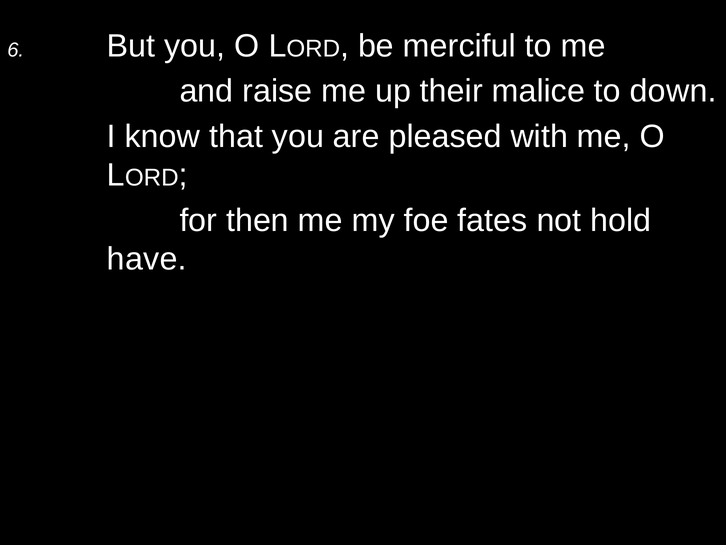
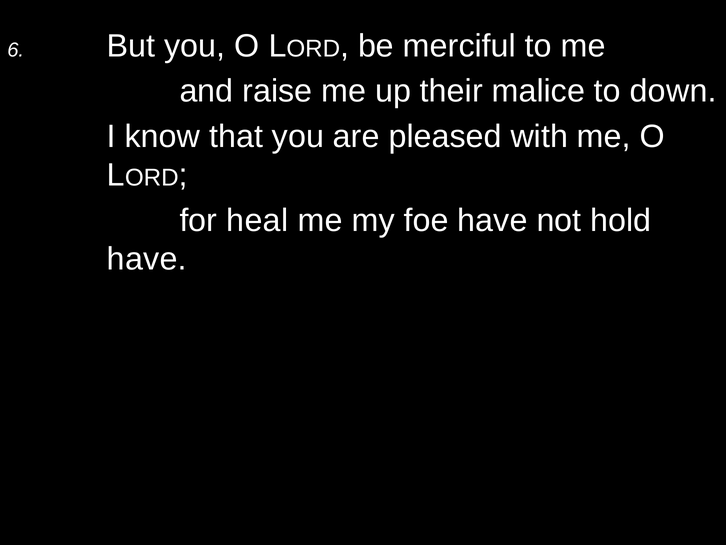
then: then -> heal
foe fates: fates -> have
